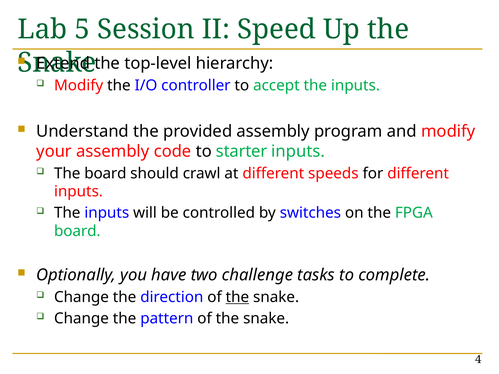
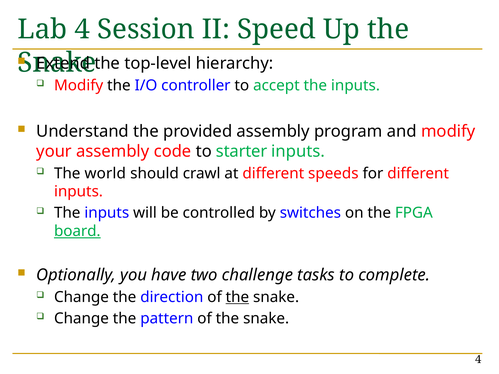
Lab 5: 5 -> 4
The board: board -> world
board at (77, 231) underline: none -> present
